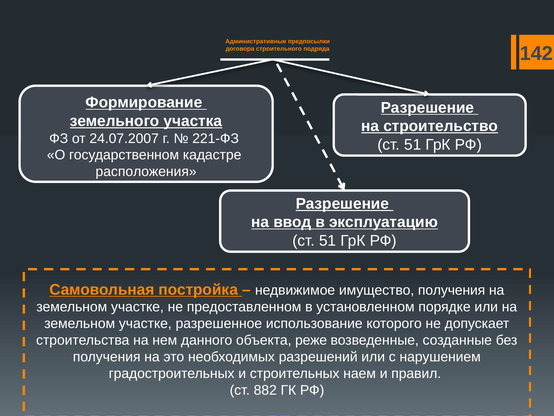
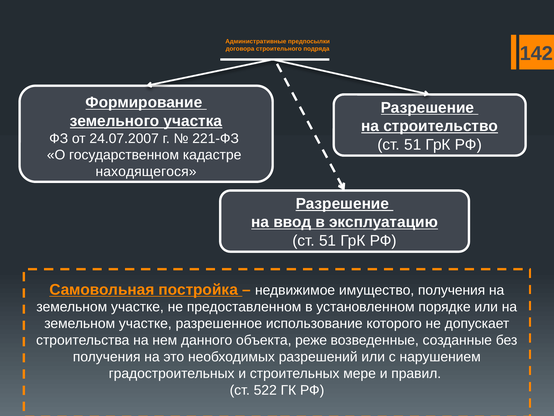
расположения: расположения -> находящегося
наем: наем -> мере
882: 882 -> 522
